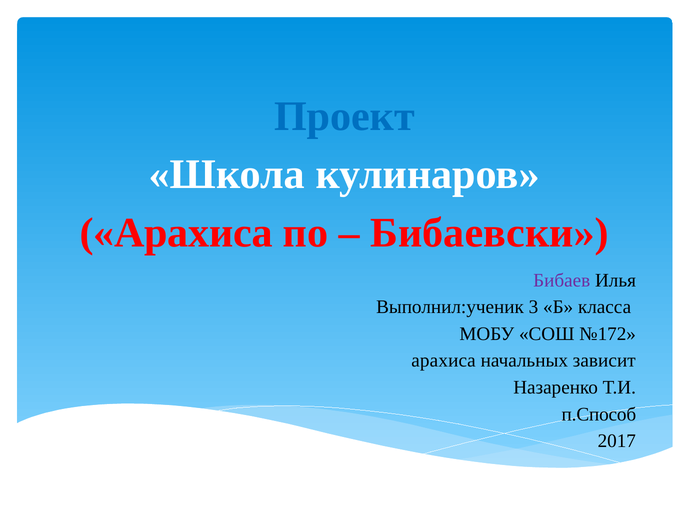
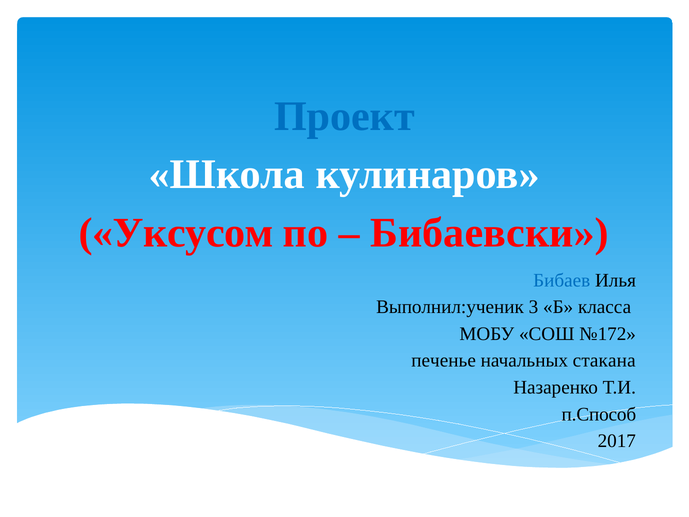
Арахиса at (176, 233): Арахиса -> Уксусом
Бибаев colour: purple -> blue
арахиса at (444, 360): арахиса -> печенье
зависит: зависит -> стакана
